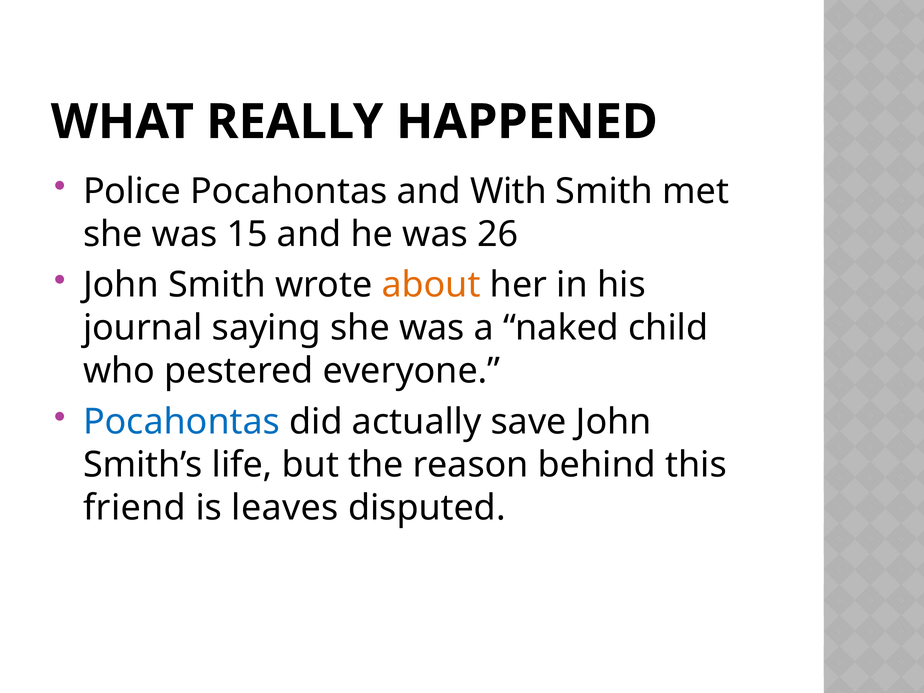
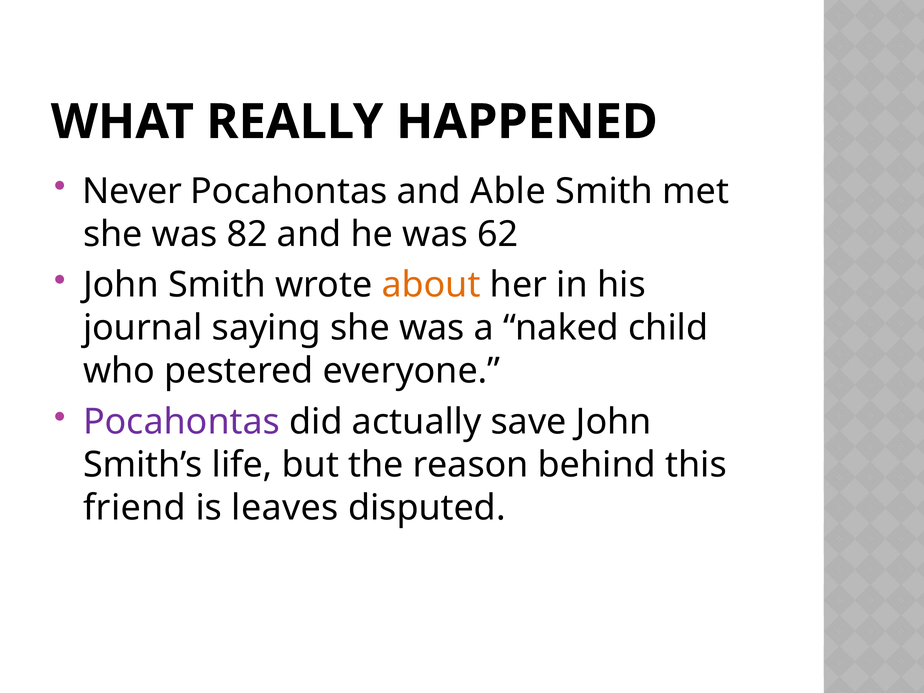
Police: Police -> Never
With: With -> Able
15: 15 -> 82
26: 26 -> 62
Pocahontas at (182, 422) colour: blue -> purple
